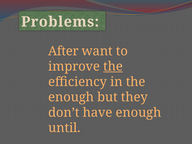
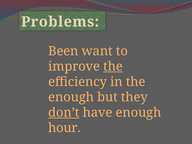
After: After -> Been
don’t underline: none -> present
until: until -> hour
